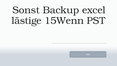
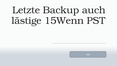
Sonst: Sonst -> Letzte
excel: excel -> auch
